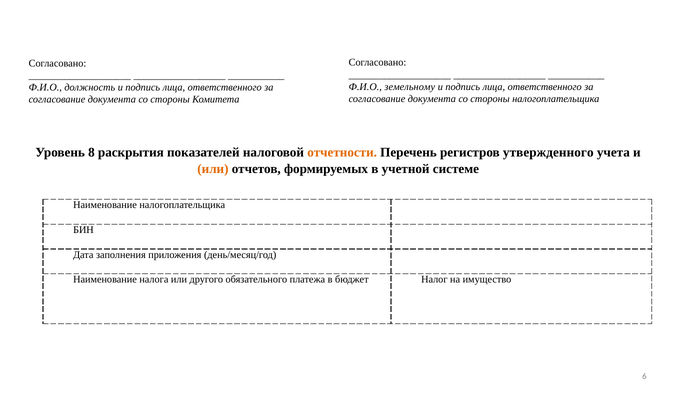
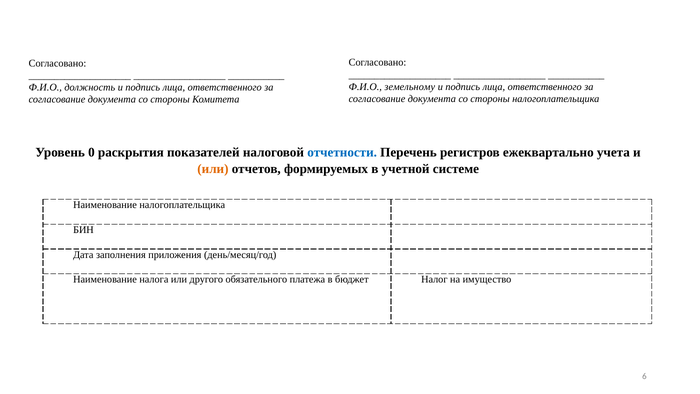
8: 8 -> 0
отчетности colour: orange -> blue
утвержденного: утвержденного -> ежеквартально
